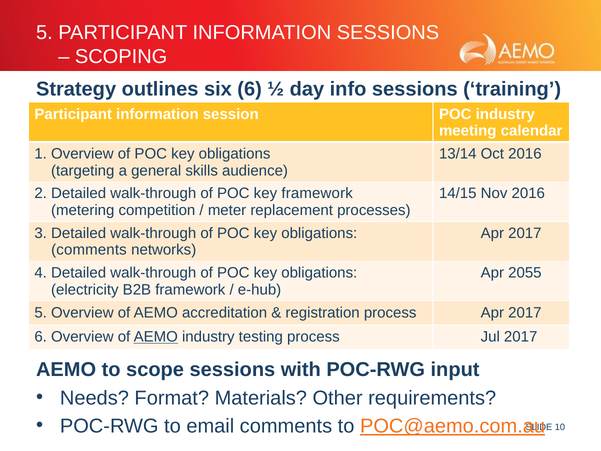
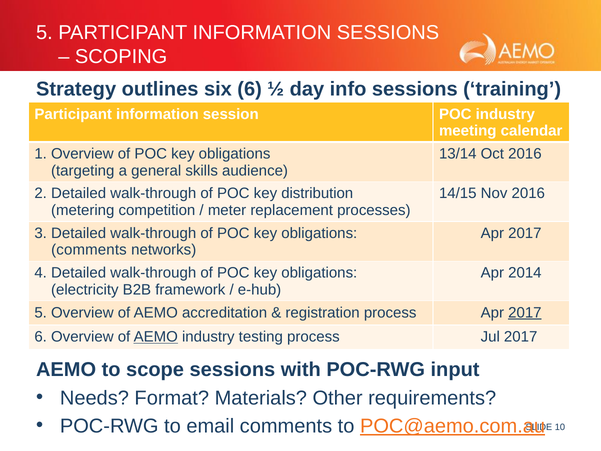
key framework: framework -> distribution
2055: 2055 -> 2014
2017 at (525, 312) underline: none -> present
